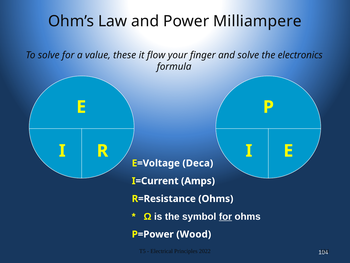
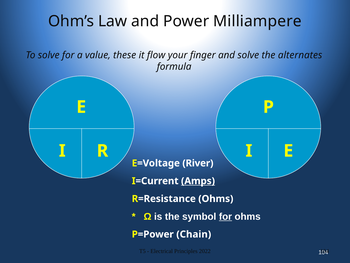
electronics: electronics -> alternates
Deca: Deca -> River
Amps underline: none -> present
Wood: Wood -> Chain
